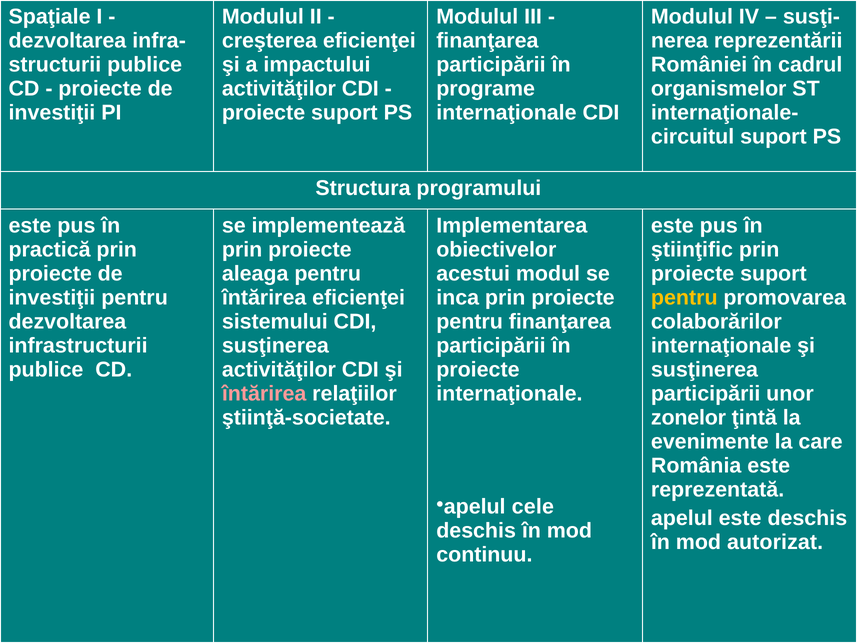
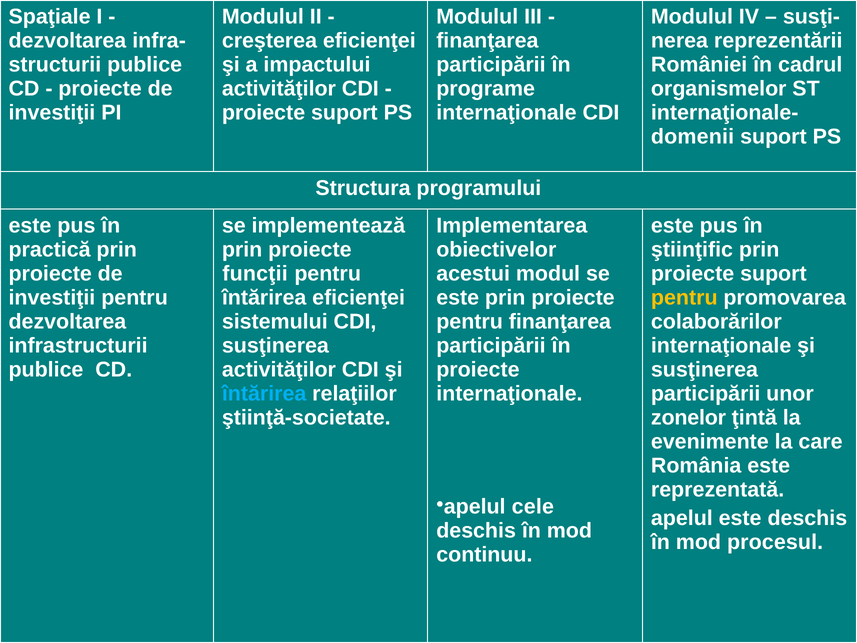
circuitul: circuitul -> domenii
aleaga: aleaga -> funcţii
inca at (458, 298): inca -> este
întărirea at (264, 394) colour: pink -> light blue
autorizat: autorizat -> procesul
